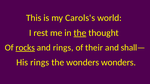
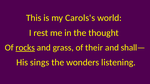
the at (80, 33) underline: present -> none
and rings: rings -> grass
His rings: rings -> sings
wonders wonders: wonders -> listening
